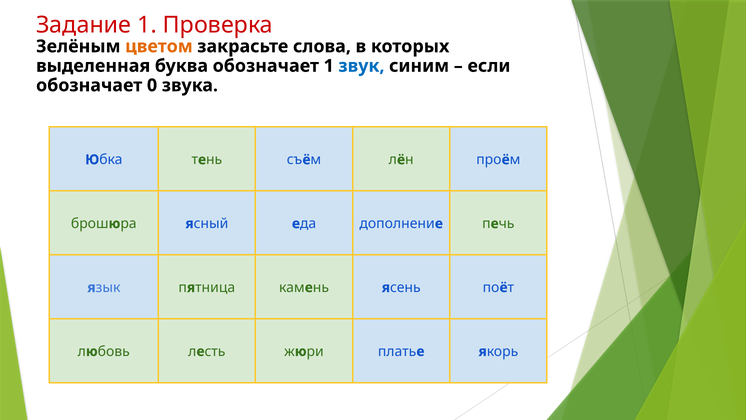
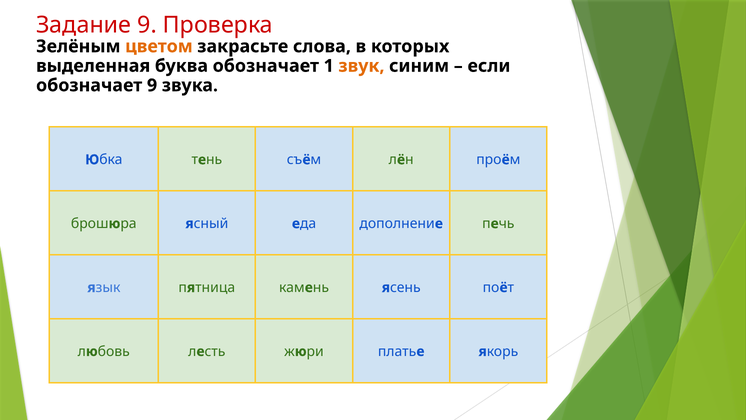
Задание 1: 1 -> 9
звук colour: blue -> orange
обозначает 0: 0 -> 9
